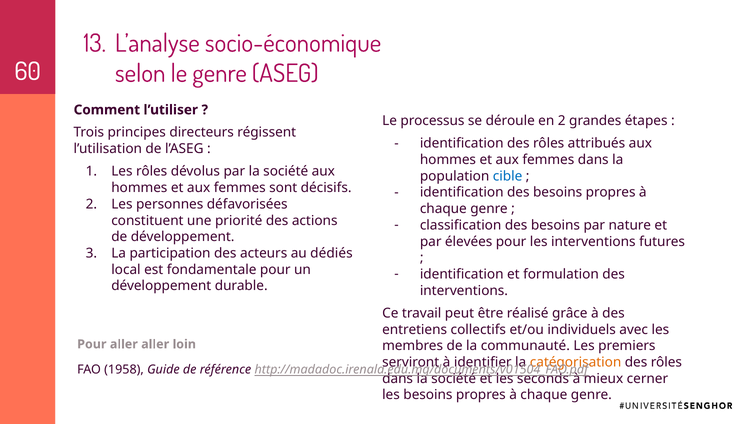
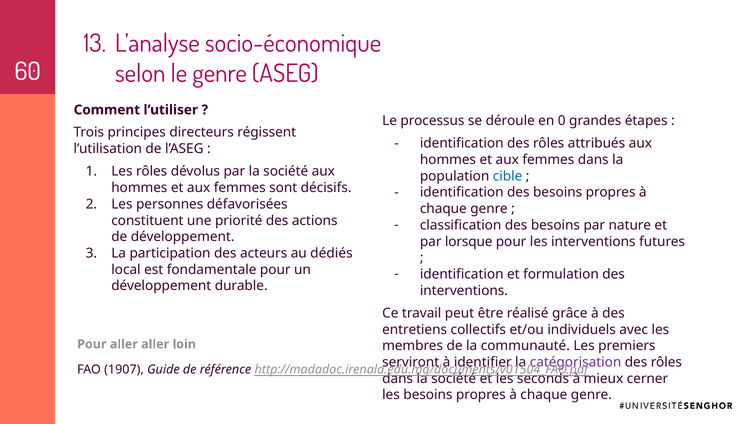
en 2: 2 -> 0
élevées: élevées -> lorsque
catégorisation colour: orange -> purple
1958: 1958 -> 1907
